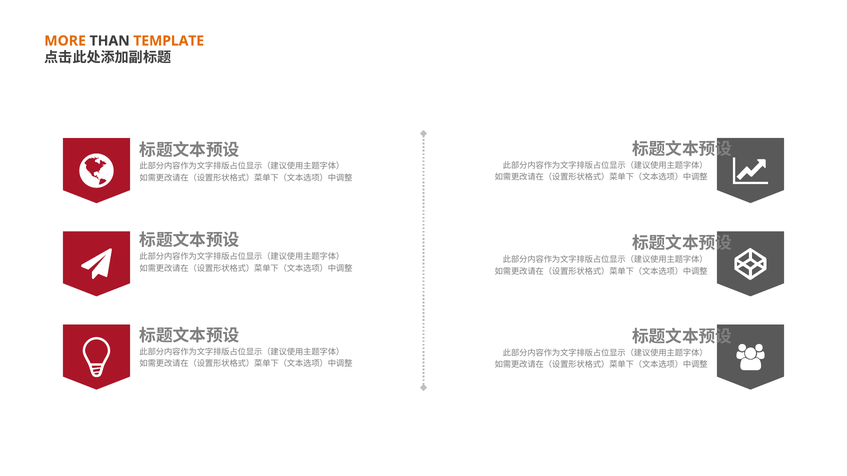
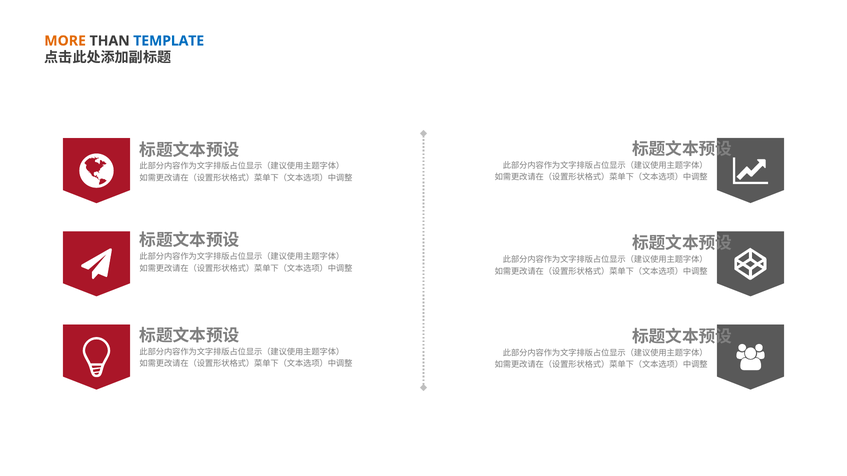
TEMPLATE colour: orange -> blue
